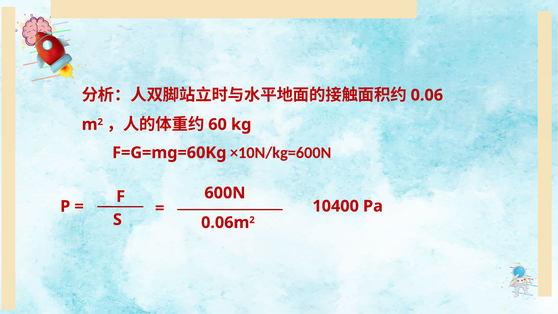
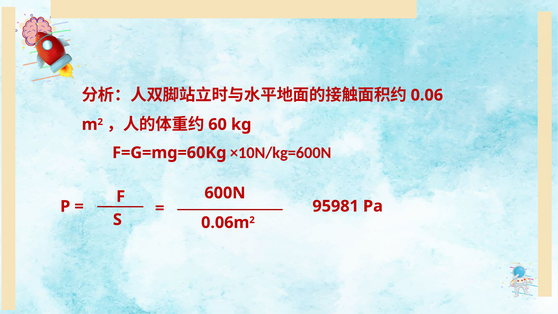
10400: 10400 -> 95981
